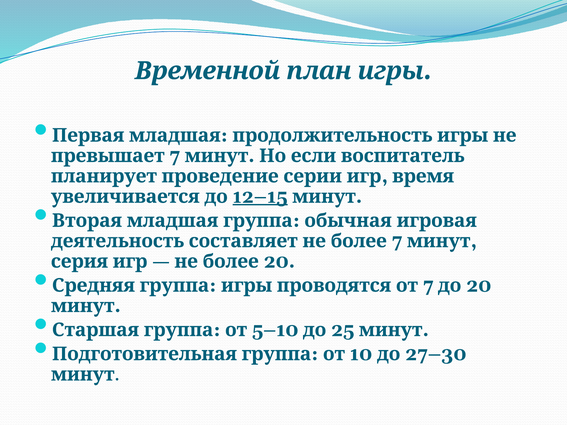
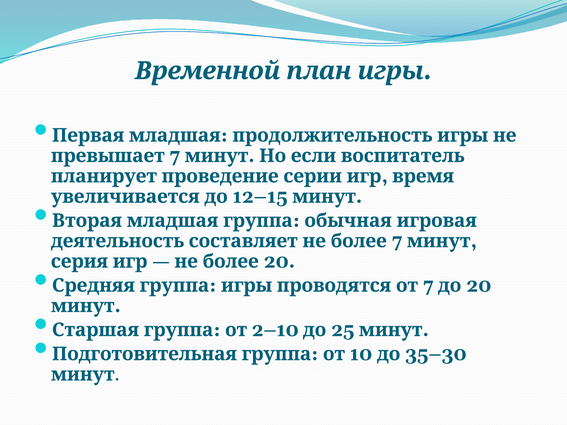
12–15 underline: present -> none
5–10: 5–10 -> 2–10
27–30: 27–30 -> 35–30
